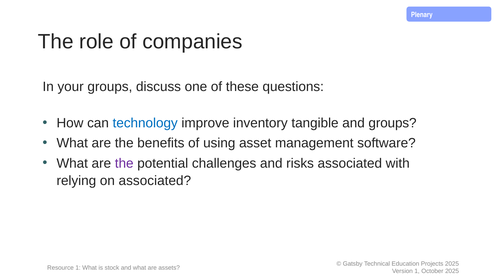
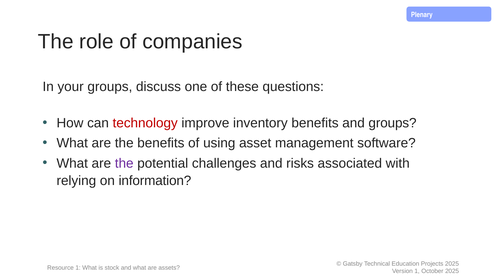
technology colour: blue -> red
inventory tangible: tangible -> benefits
on associated: associated -> information
